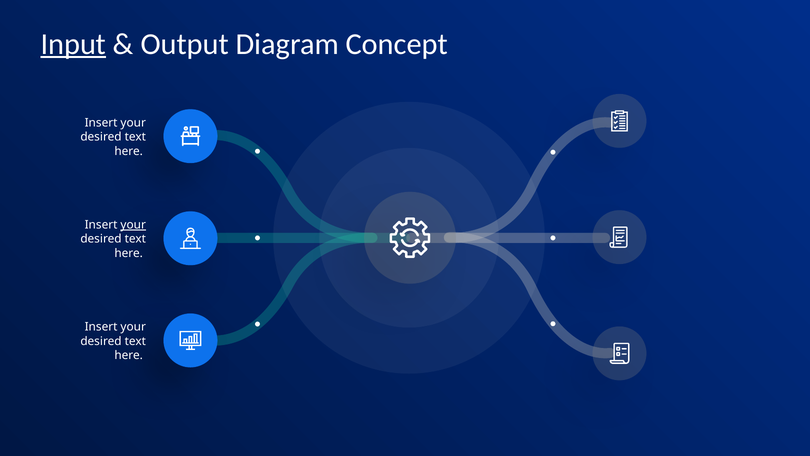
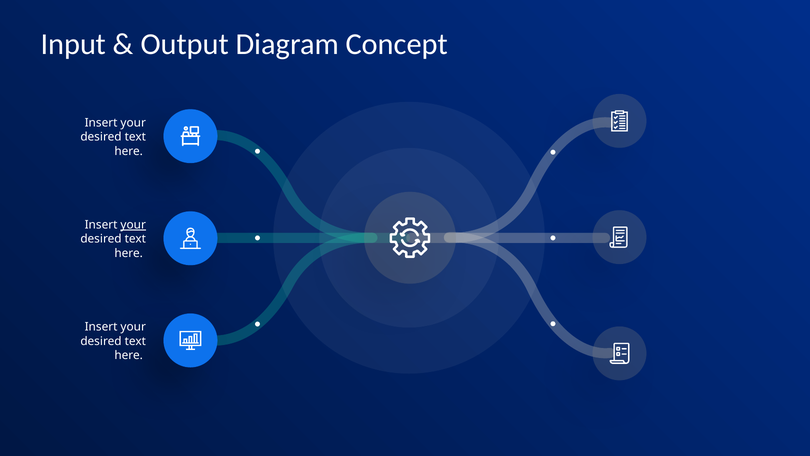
Input underline: present -> none
